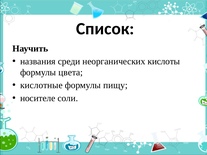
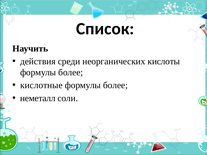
названия: названия -> действия
цвета at (71, 73): цвета -> более
пищу at (115, 85): пищу -> более
носителе: носителе -> неметалл
